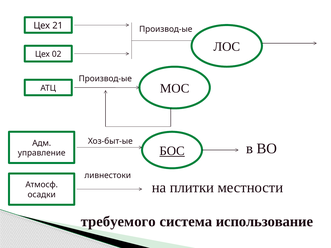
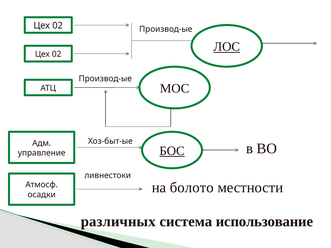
21 at (58, 26): 21 -> 02
ЛОС underline: none -> present
плитки: плитки -> болото
требуемого: требуемого -> различных
